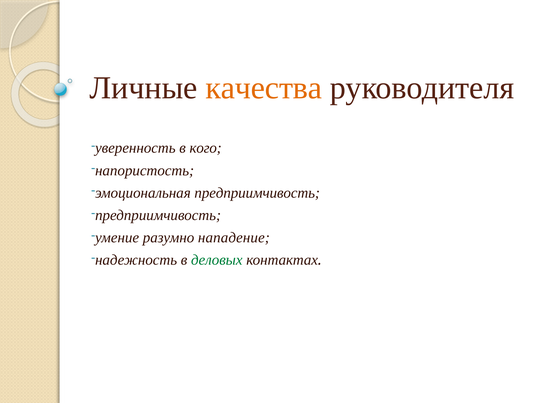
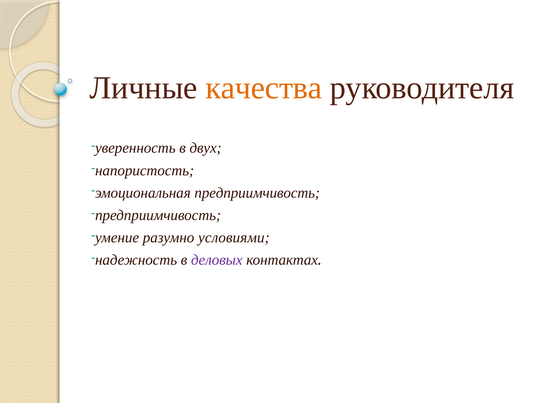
кого: кого -> двух
нападение: нападение -> условиями
деловых colour: green -> purple
